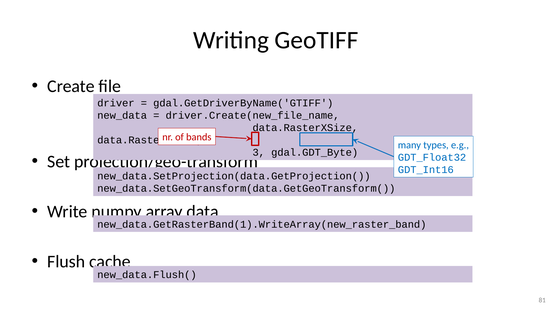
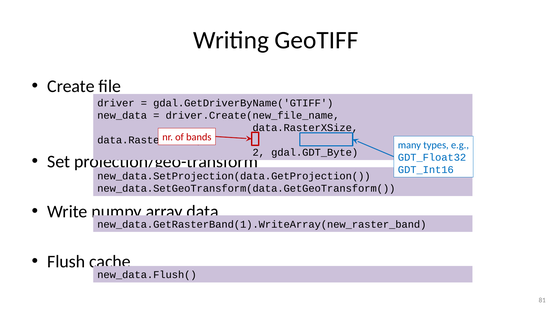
3: 3 -> 2
